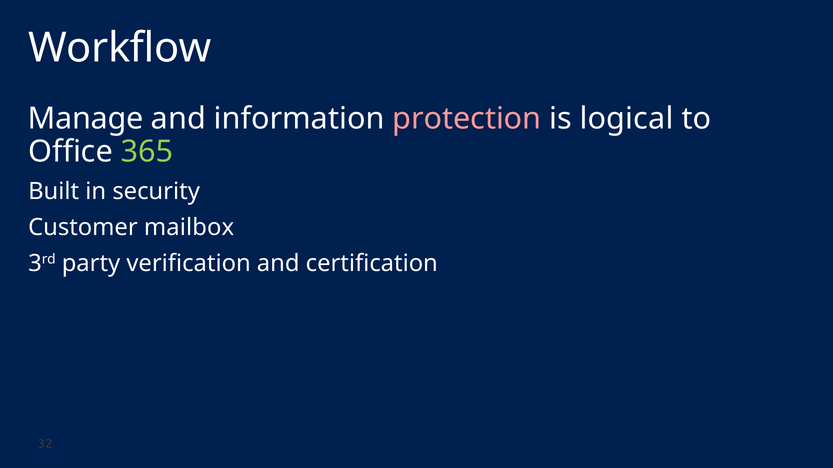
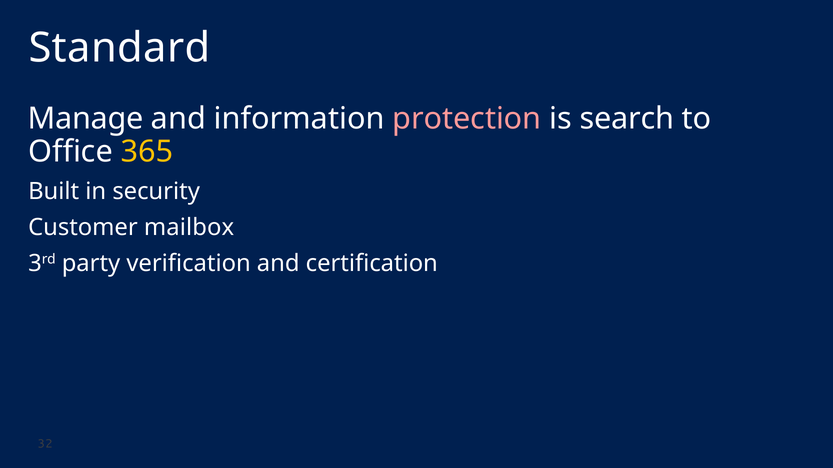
Workflow: Workflow -> Standard
logical: logical -> search
365 colour: light green -> yellow
